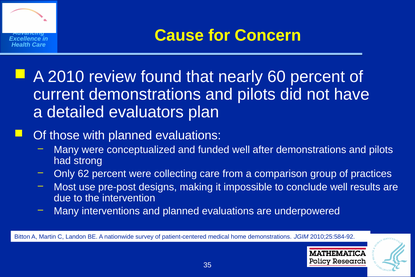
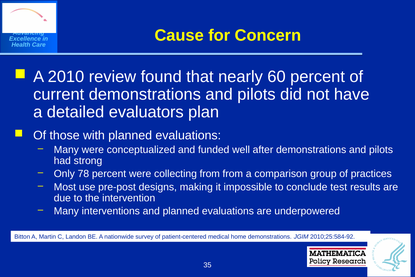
62: 62 -> 78
collecting care: care -> from
conclude well: well -> test
